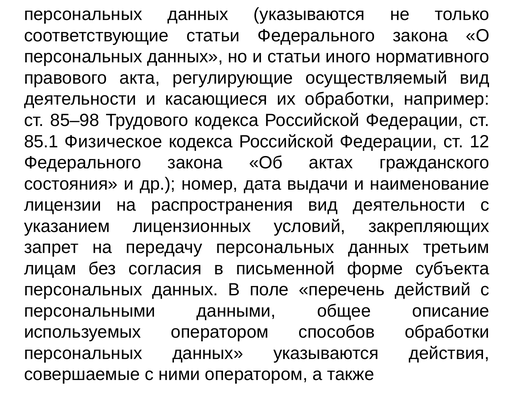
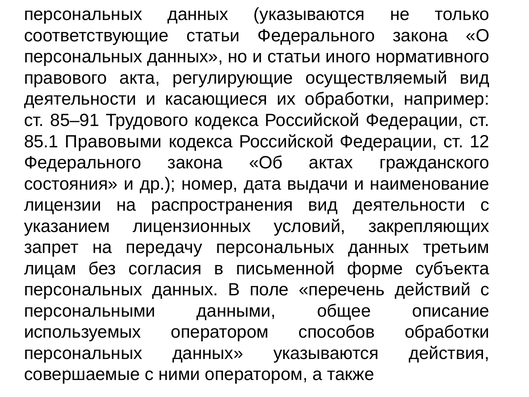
85–98: 85–98 -> 85–91
Физическое: Физическое -> Правовыми
